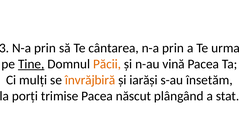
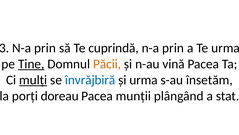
cântarea: cântarea -> cuprindă
mulți underline: none -> present
învrăjbiră colour: orange -> blue
și iarăși: iarăși -> urma
trimise: trimise -> doreau
născut: născut -> munții
